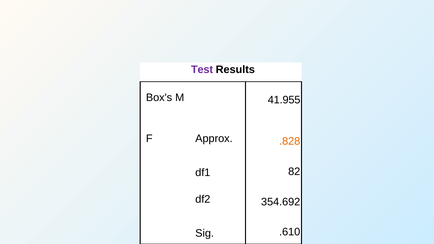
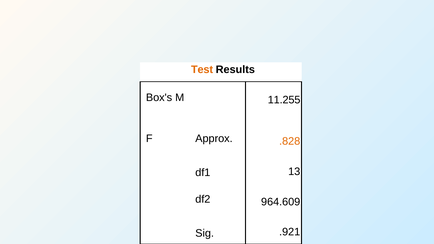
Test colour: purple -> orange
41.955: 41.955 -> 11.255
82: 82 -> 13
354.692: 354.692 -> 964.609
.610: .610 -> .921
